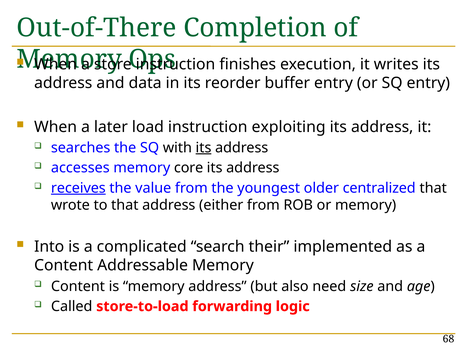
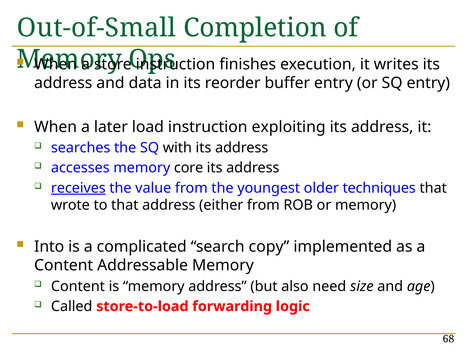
Out-of-There: Out-of-There -> Out-of-Small
its at (203, 148) underline: present -> none
centralized: centralized -> techniques
their: their -> copy
